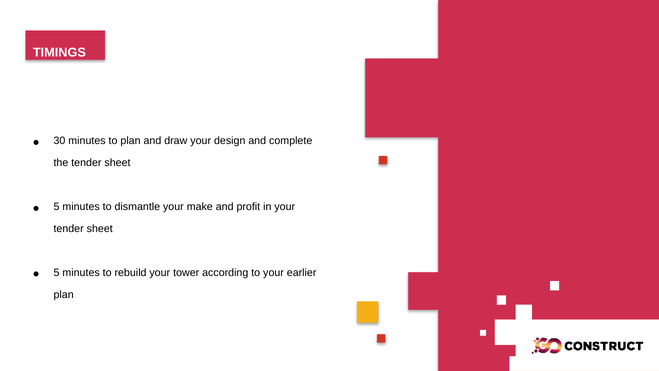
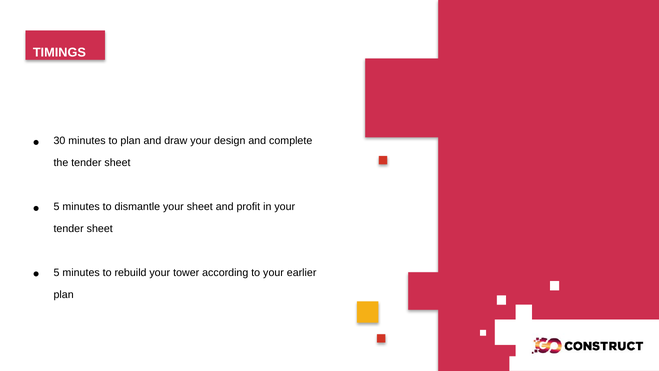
your make: make -> sheet
